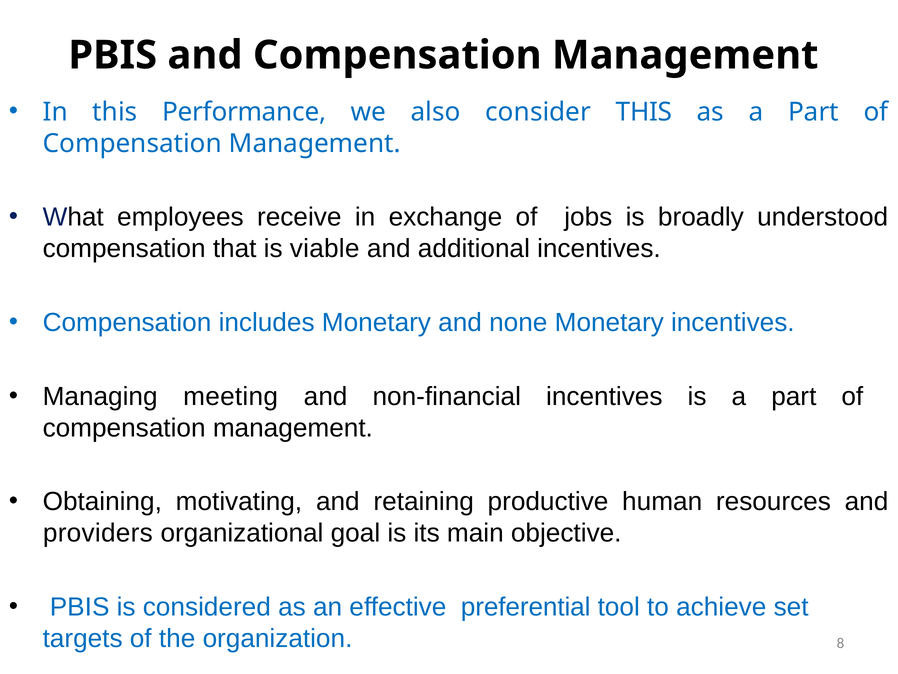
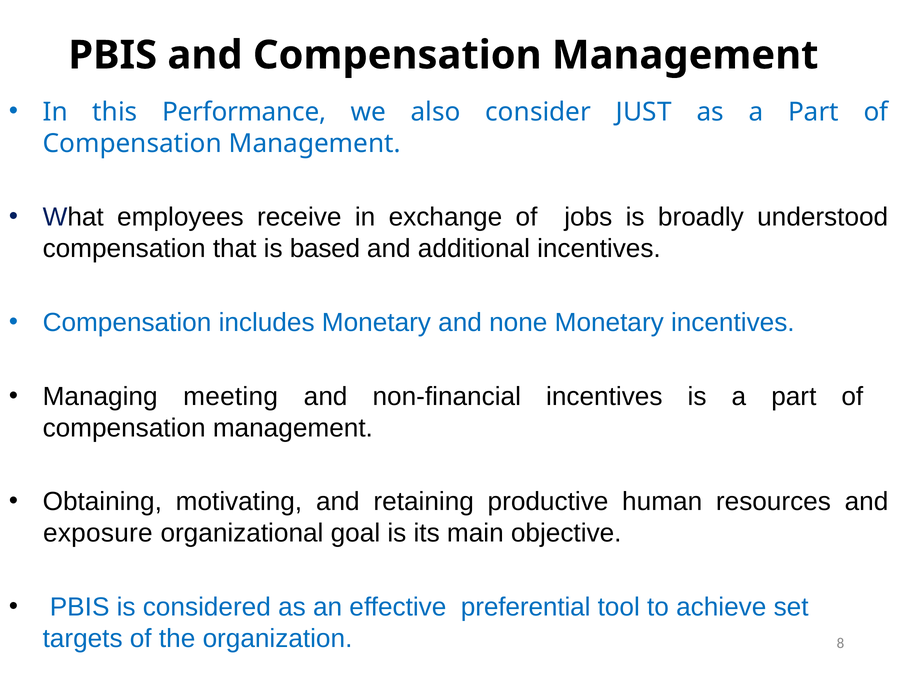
consider THIS: THIS -> JUST
viable: viable -> based
providers: providers -> exposure
